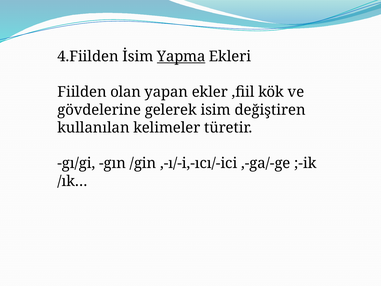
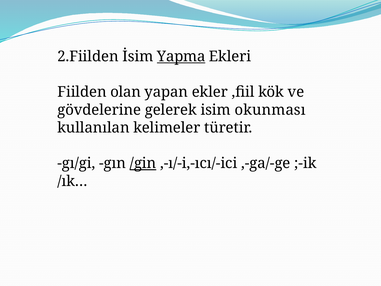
4.Fiilden: 4.Fiilden -> 2.Fiilden
değiştiren: değiştiren -> okunması
/gin underline: none -> present
